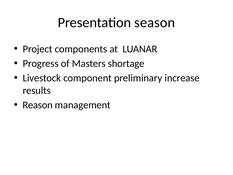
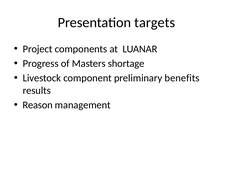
season: season -> targets
increase: increase -> benefits
